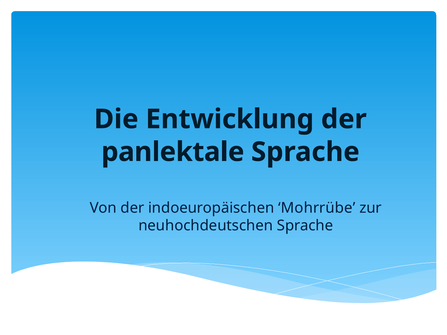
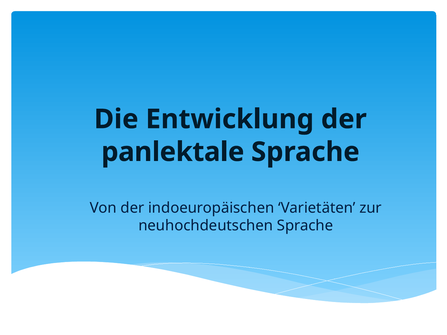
Mohrrübe: Mohrrübe -> Varietäten
